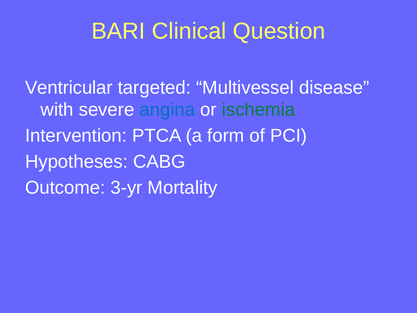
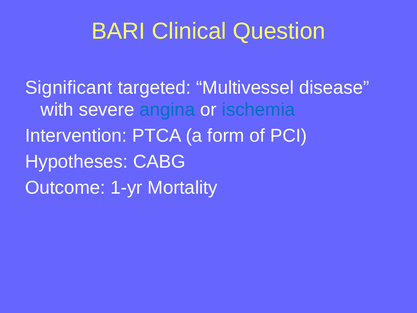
Ventricular: Ventricular -> Significant
ischemia colour: green -> blue
3-yr: 3-yr -> 1-yr
